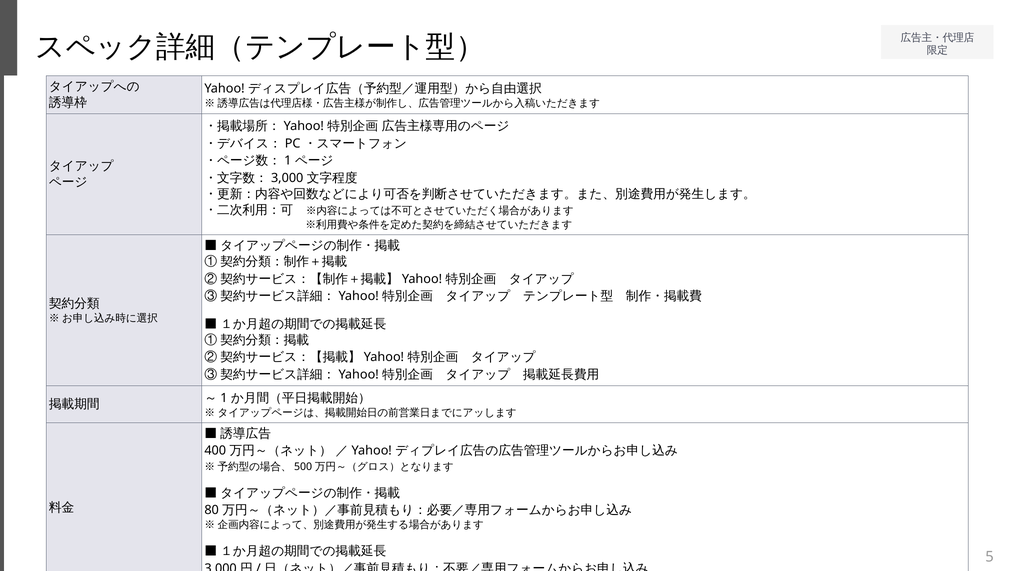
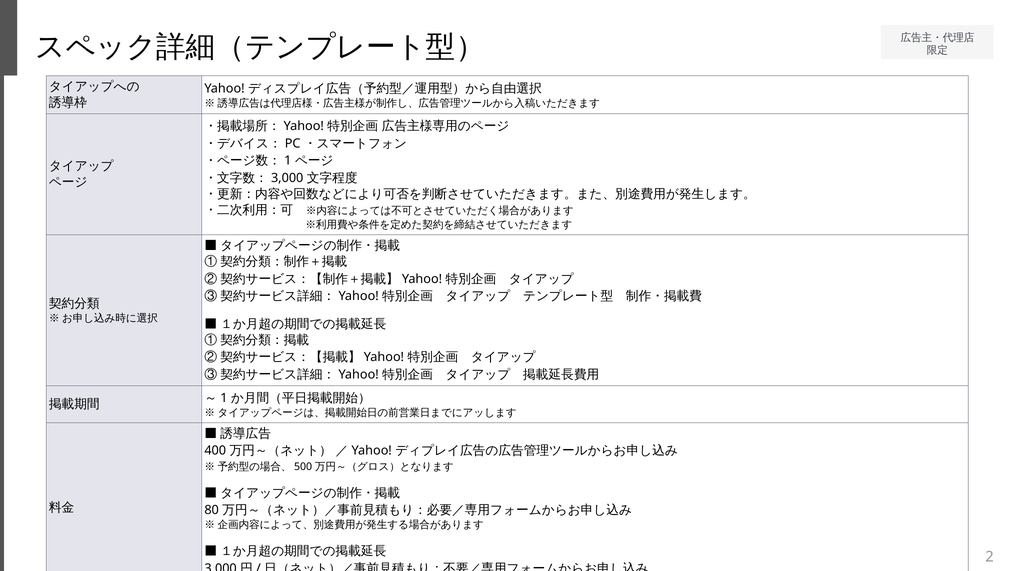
5: 5 -> 2
